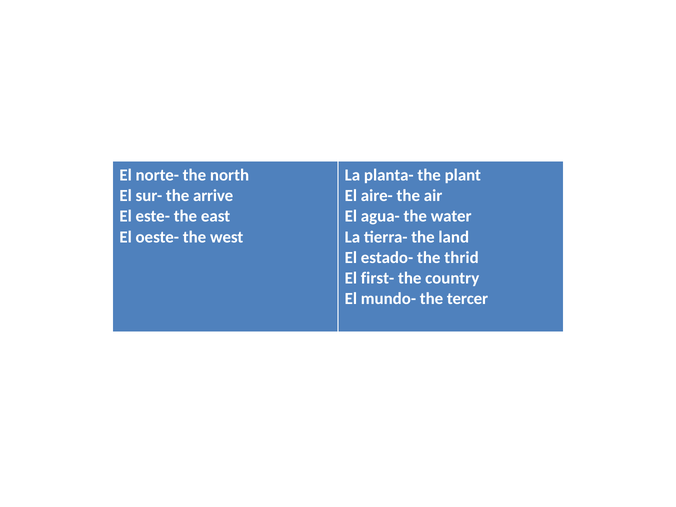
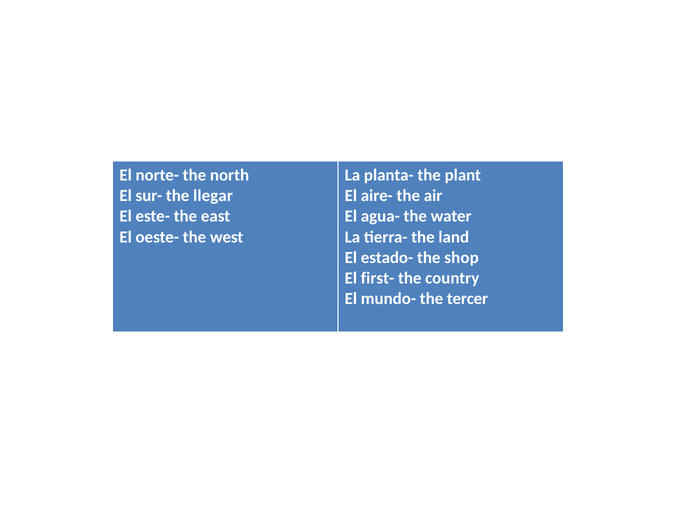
arrive: arrive -> llegar
thrid: thrid -> shop
